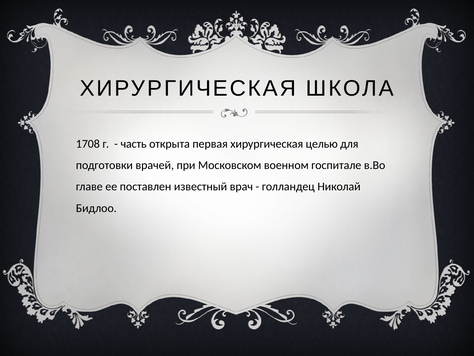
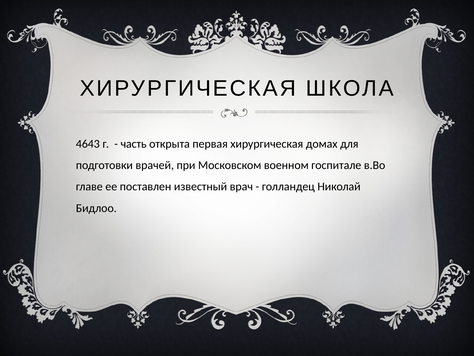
1708: 1708 -> 4643
целью: целью -> домах
